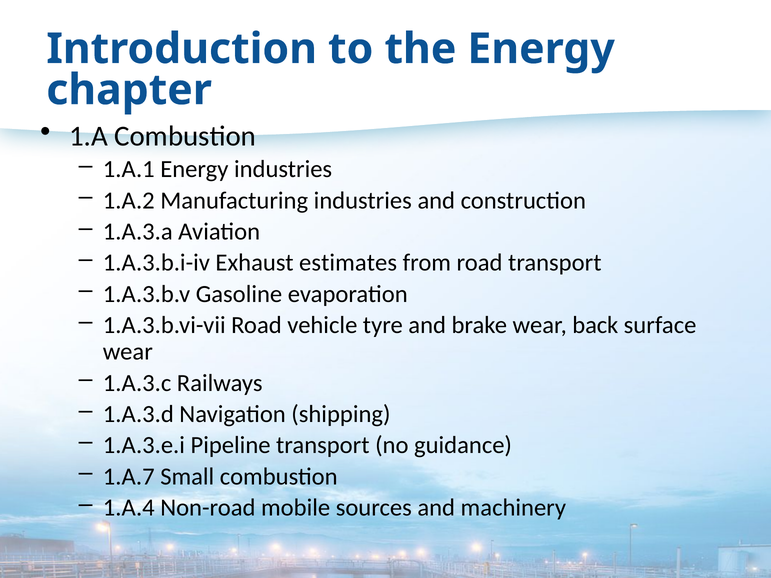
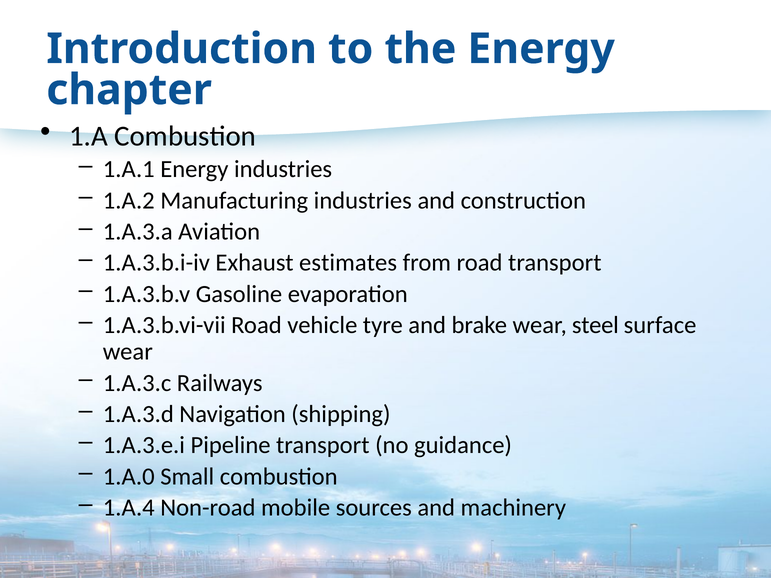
back: back -> steel
1.A.7: 1.A.7 -> 1.A.0
